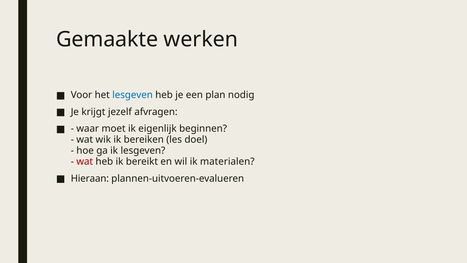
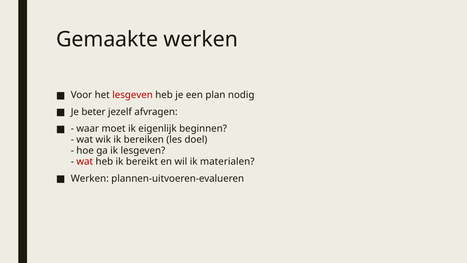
lesgeven at (133, 95) colour: blue -> red
krijgt: krijgt -> beter
Hieraan at (90, 178): Hieraan -> Werken
